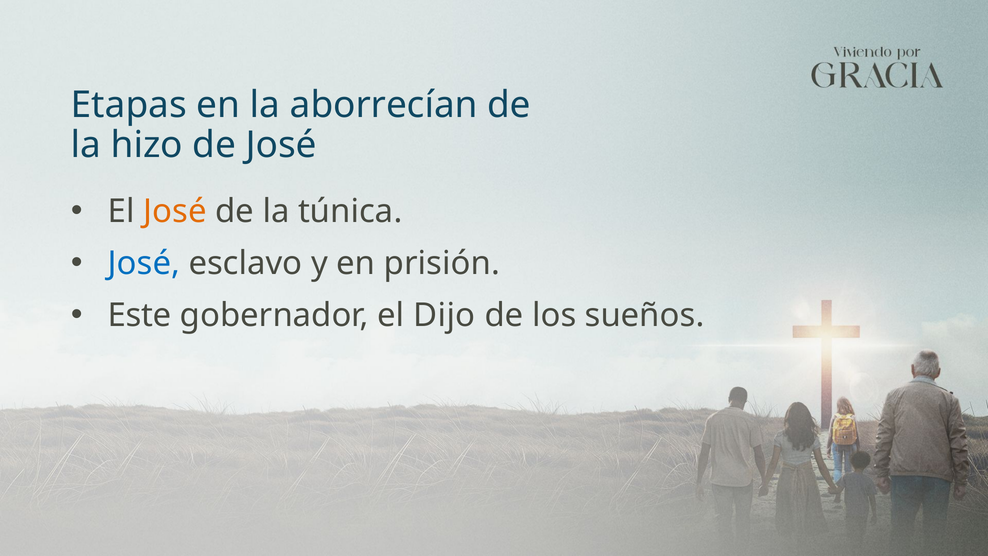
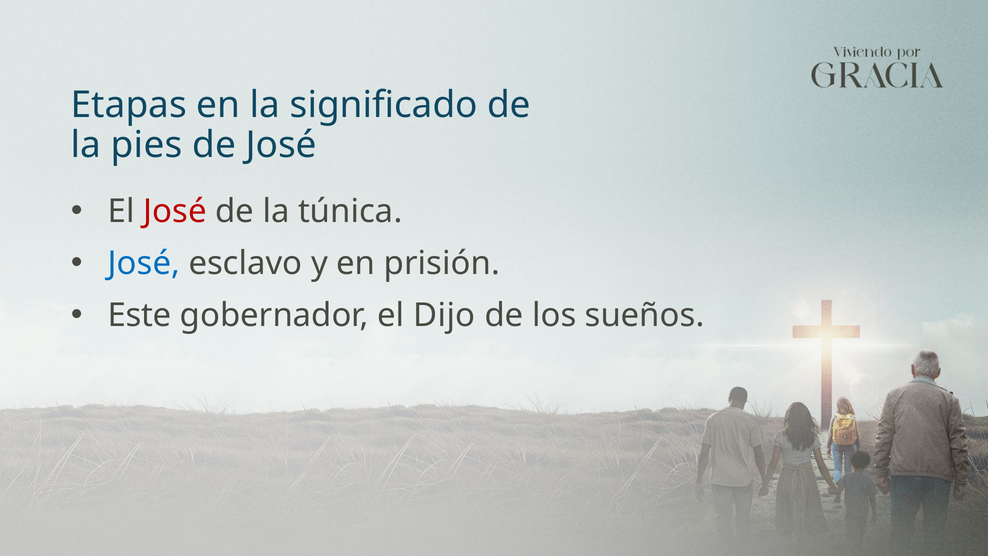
aborrecían: aborrecían -> significado
hizo: hizo -> pies
José at (175, 212) colour: orange -> red
